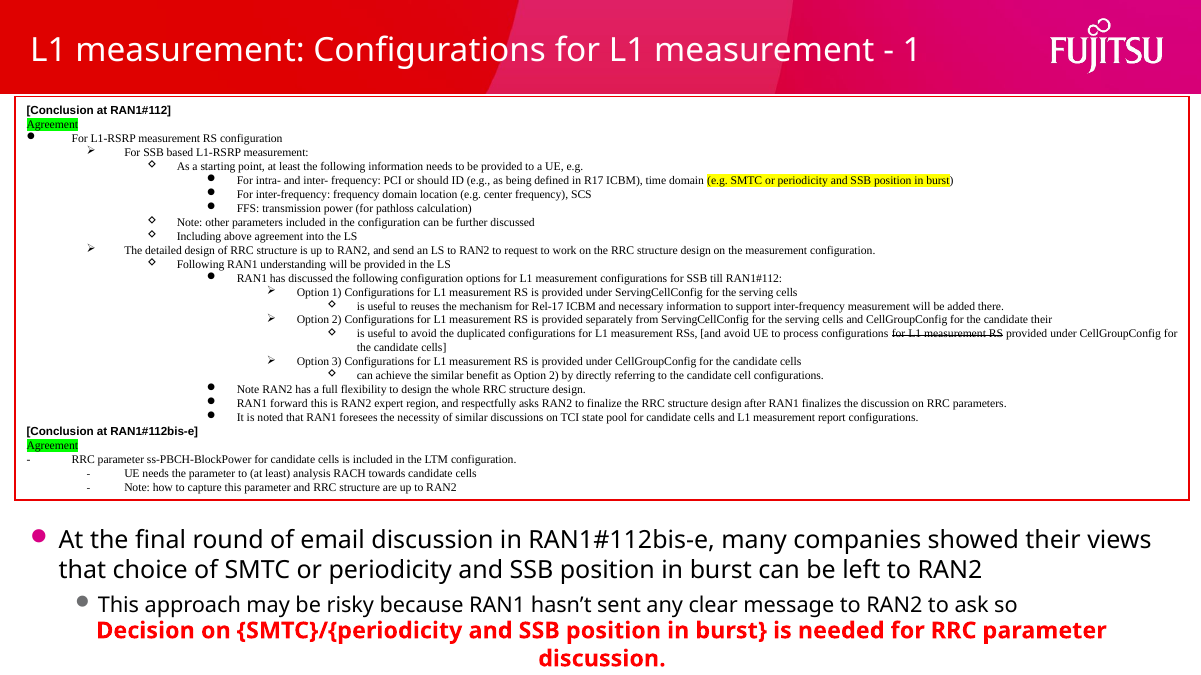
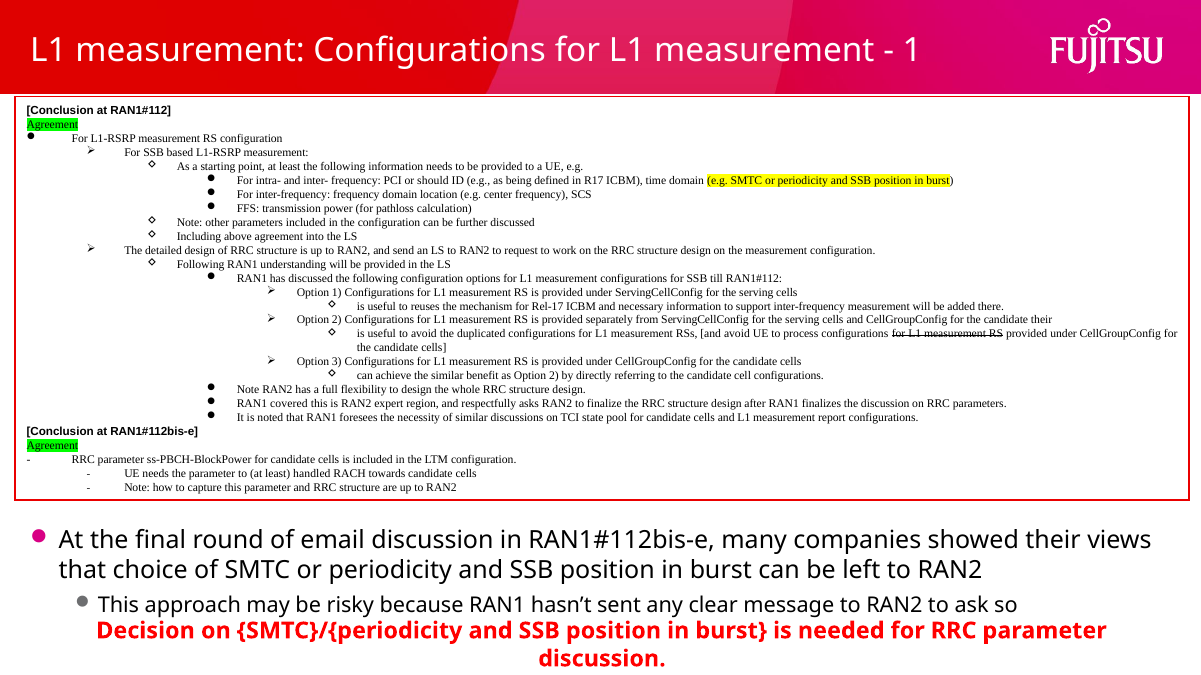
forward: forward -> covered
analysis: analysis -> handled
